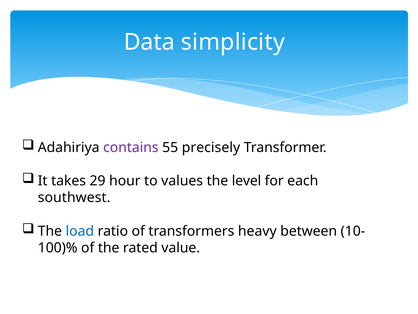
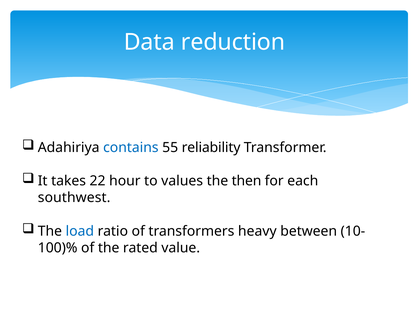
simplicity: simplicity -> reduction
contains colour: purple -> blue
precisely: precisely -> reliability
29: 29 -> 22
level: level -> then
